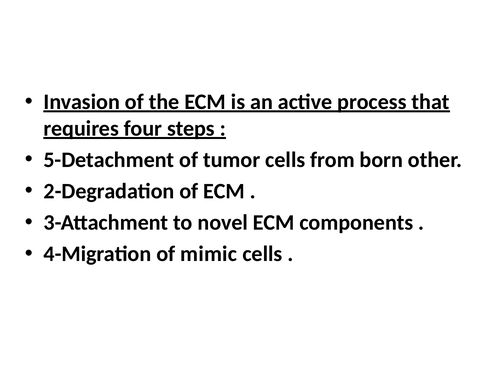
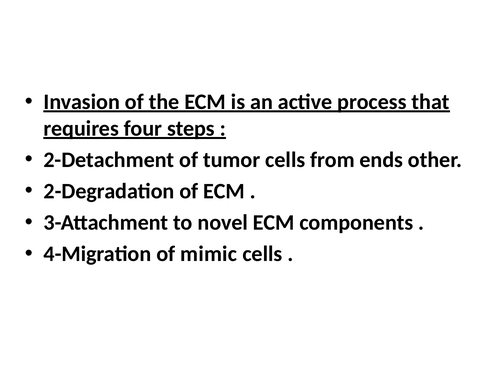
5-Detachment: 5-Detachment -> 2-Detachment
born: born -> ends
